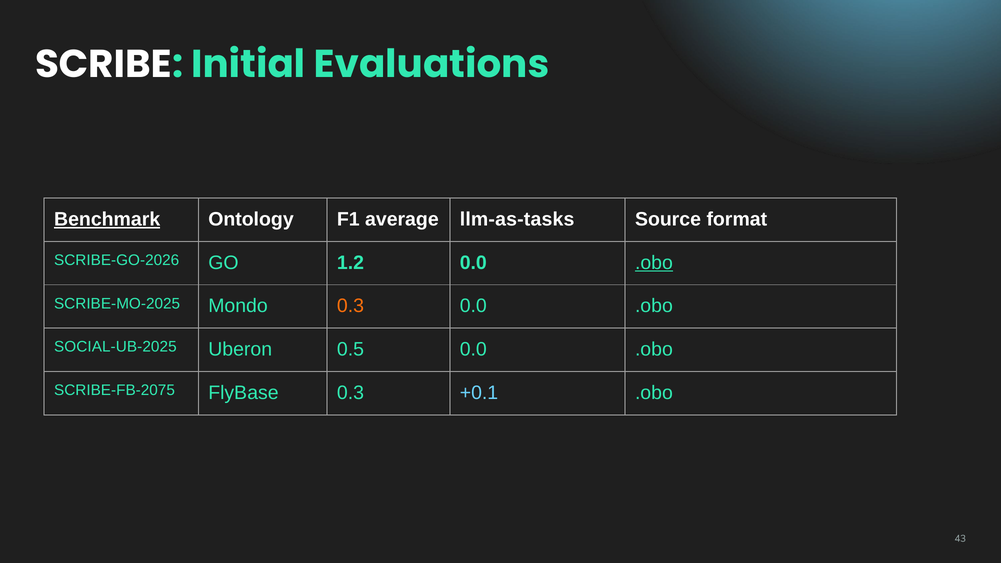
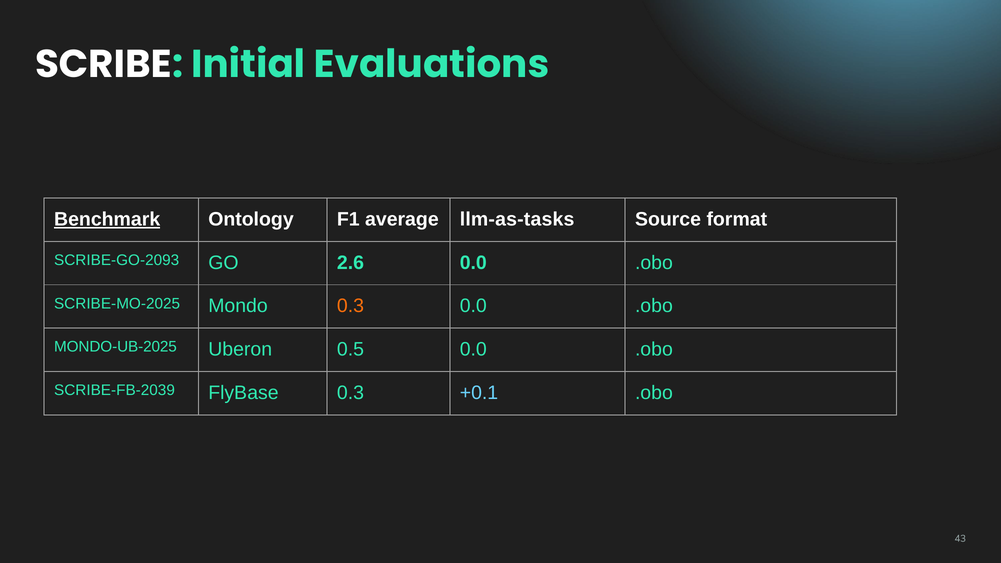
SCRIBE-GO-2026: SCRIBE-GO-2026 -> SCRIBE-GO-2093
1.2: 1.2 -> 2.6
.obo at (654, 263) underline: present -> none
SOCIAL-UB-2025: SOCIAL-UB-2025 -> MONDO-UB-2025
SCRIBE-FB-2075: SCRIBE-FB-2075 -> SCRIBE-FB-2039
